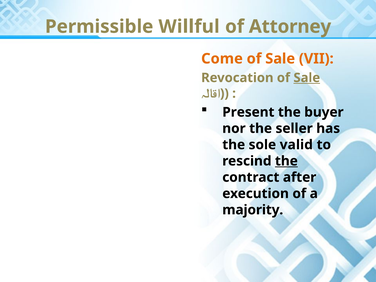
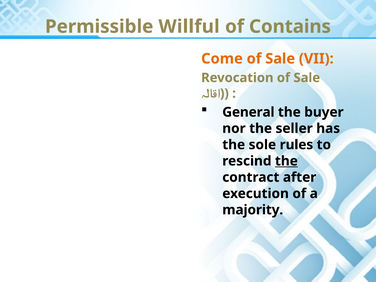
Attorney: Attorney -> Contains
Sale at (307, 78) underline: present -> none
Present: Present -> General
valid: valid -> rules
